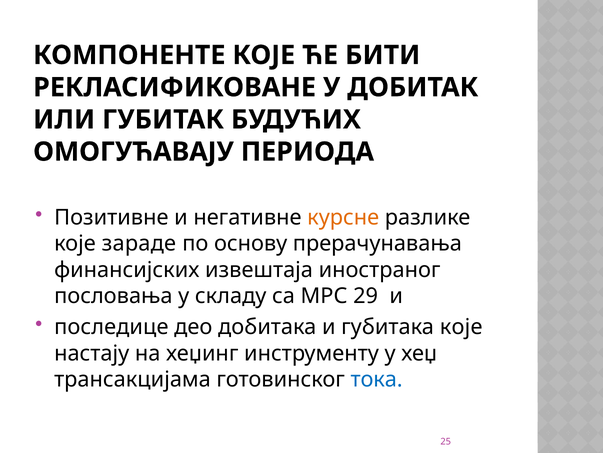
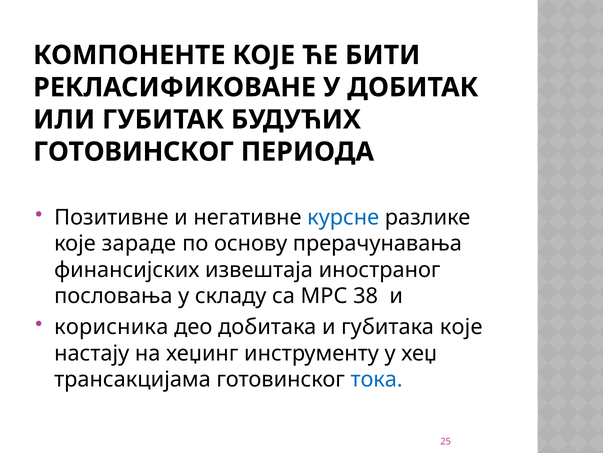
ОМОГУЋАВАЈУ at (133, 152): ОМОГУЋАВАЈУ -> ГОТОВИНСКОГ
курсне colour: orange -> blue
29: 29 -> 38
последице: последице -> корисника
